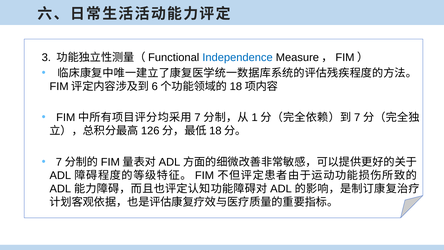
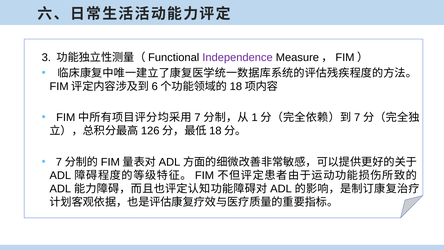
Independence colour: blue -> purple
